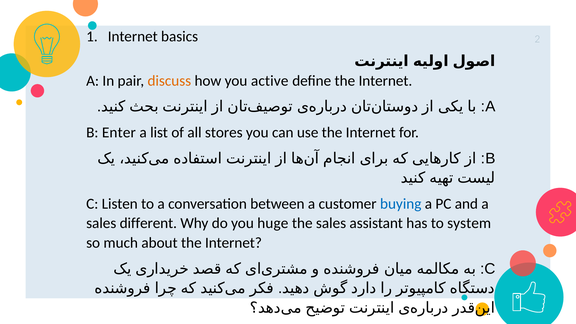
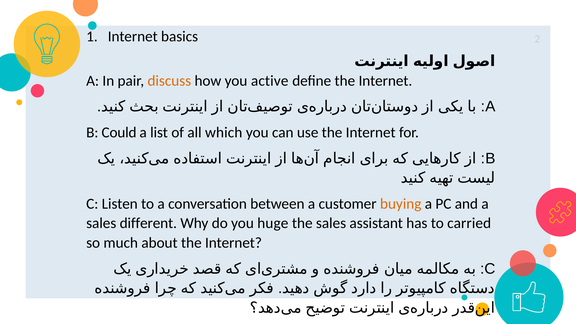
Enter: Enter -> Could
stores: stores -> which
buying colour: blue -> orange
system: system -> carried
